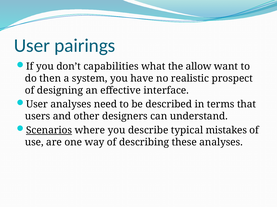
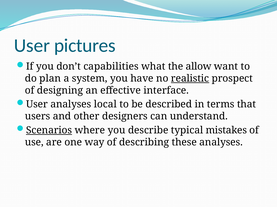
pairings: pairings -> pictures
then: then -> plan
realistic underline: none -> present
need: need -> local
